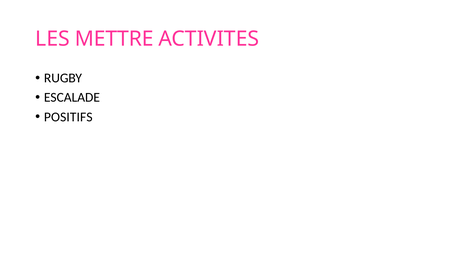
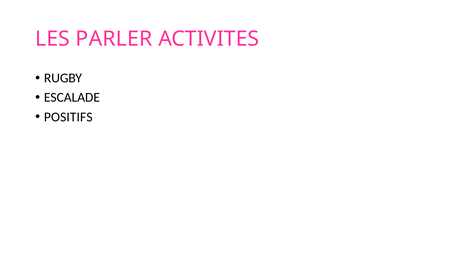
METTRE: METTRE -> PARLER
